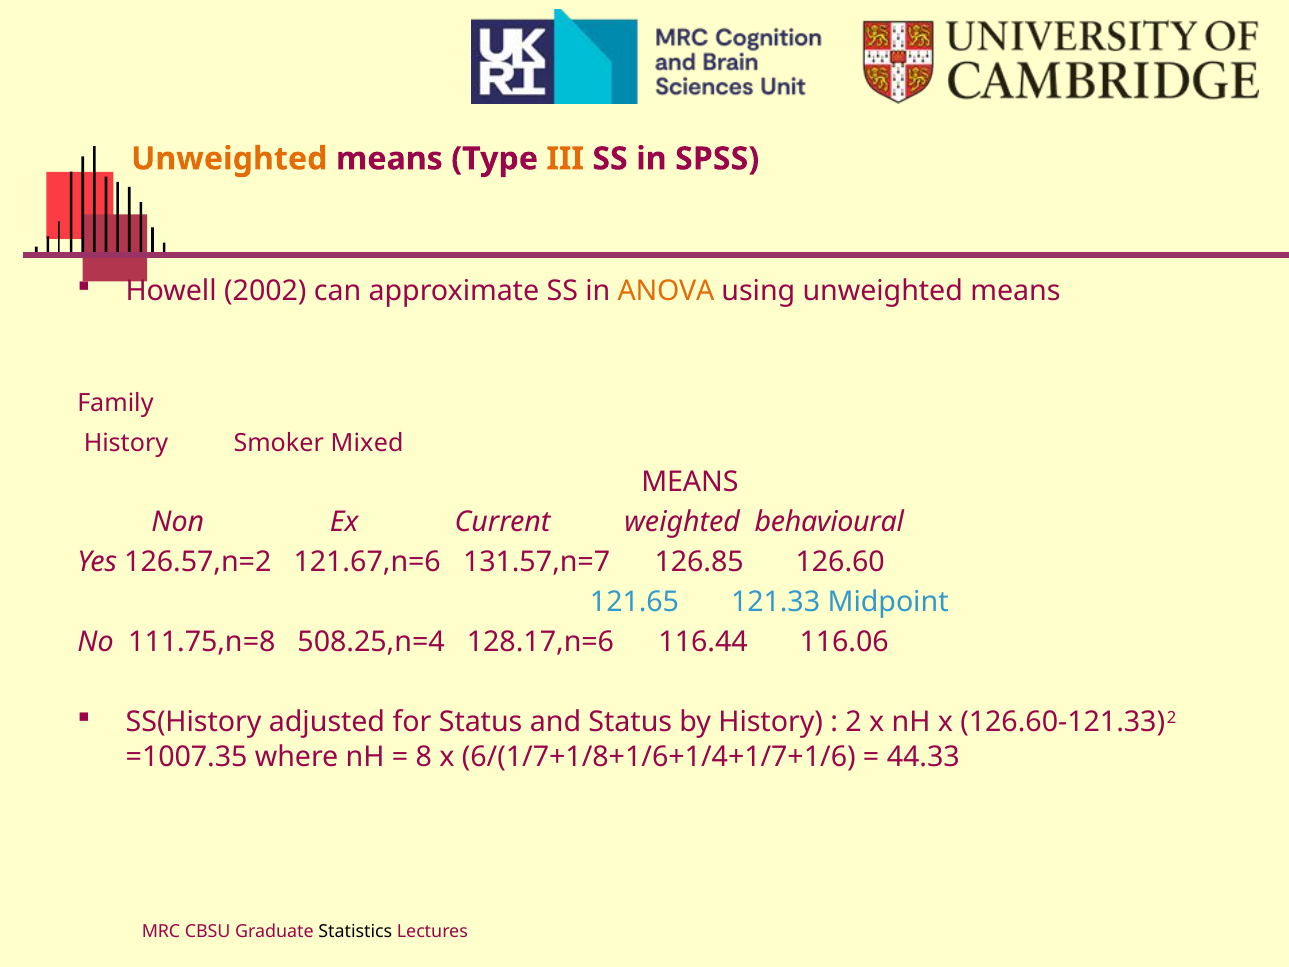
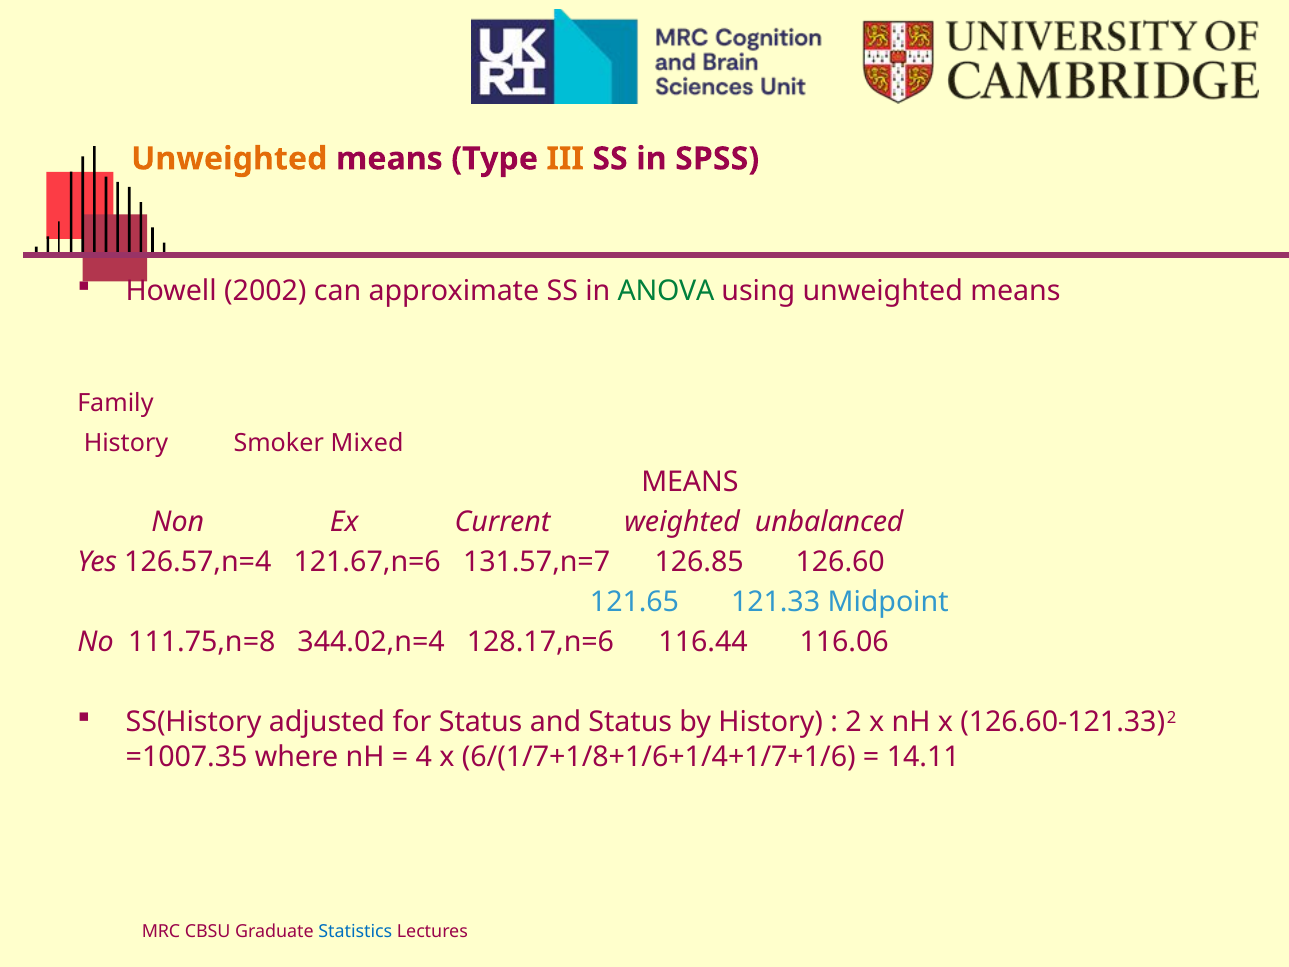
ANOVA colour: orange -> green
behavioural: behavioural -> unbalanced
126.57,n=2: 126.57,n=2 -> 126.57,n=4
508.25,n=4: 508.25,n=4 -> 344.02,n=4
8: 8 -> 4
44.33: 44.33 -> 14.11
Statistics colour: black -> blue
